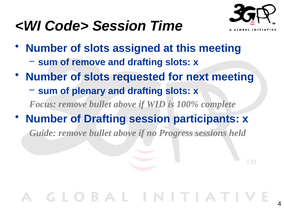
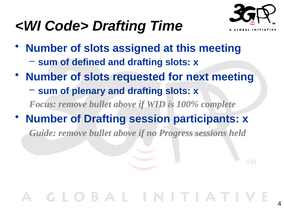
Code> Session: Session -> Drafting
of remove: remove -> defined
